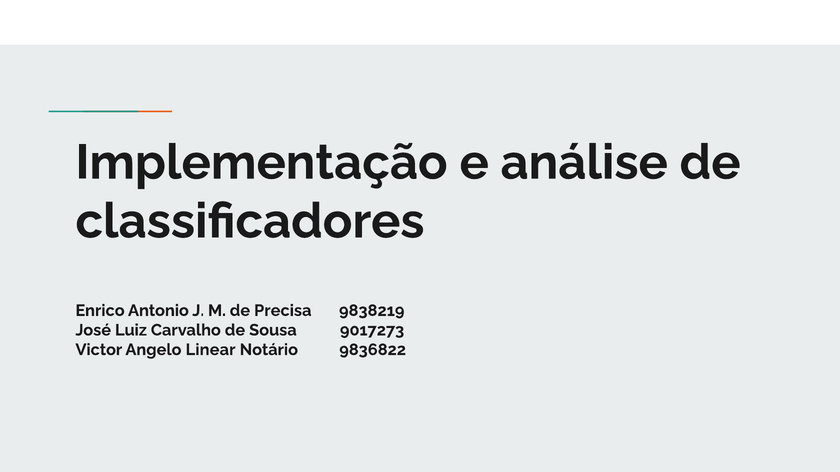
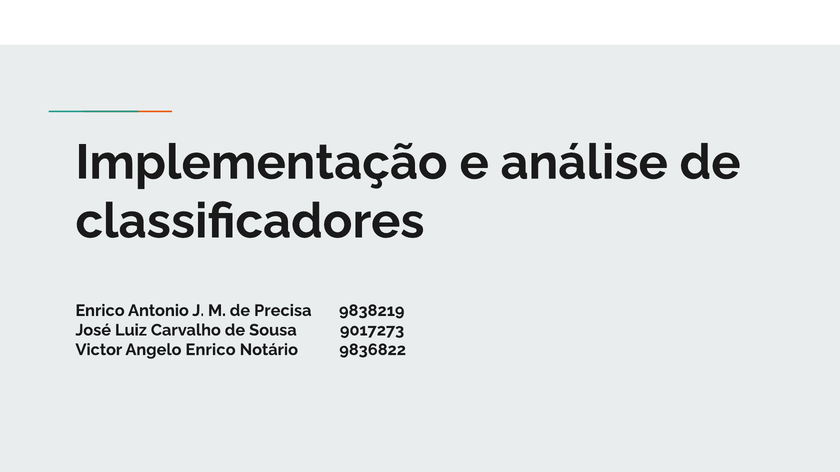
Angelo Linear: Linear -> Enrico
